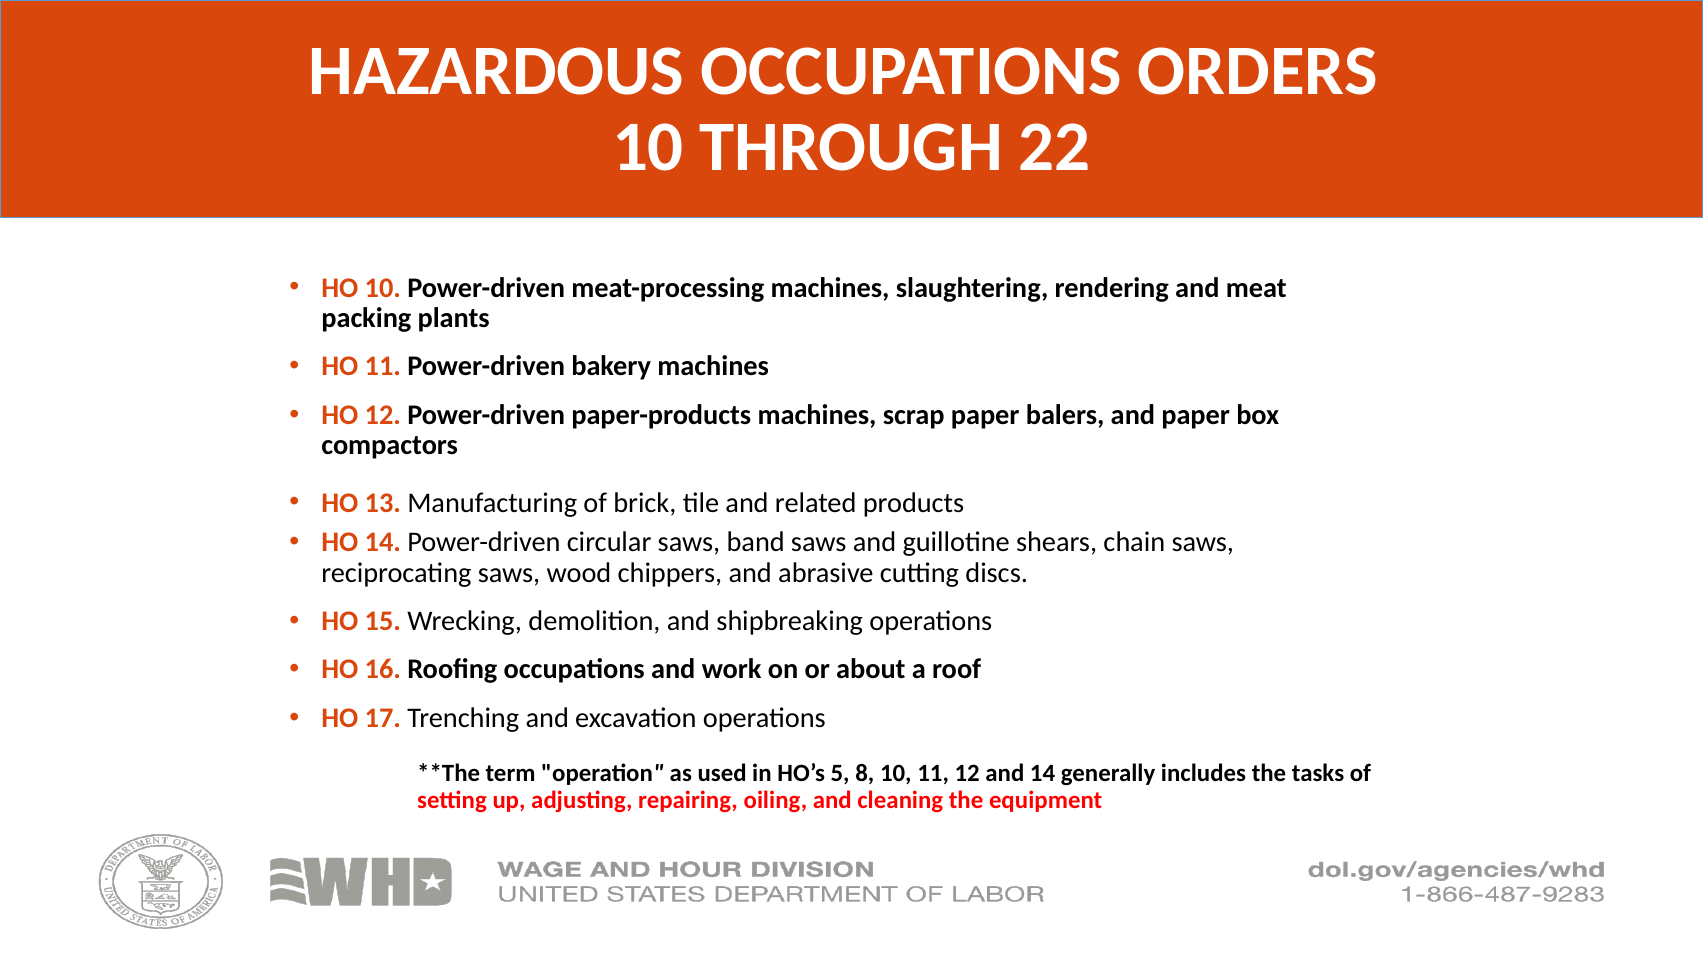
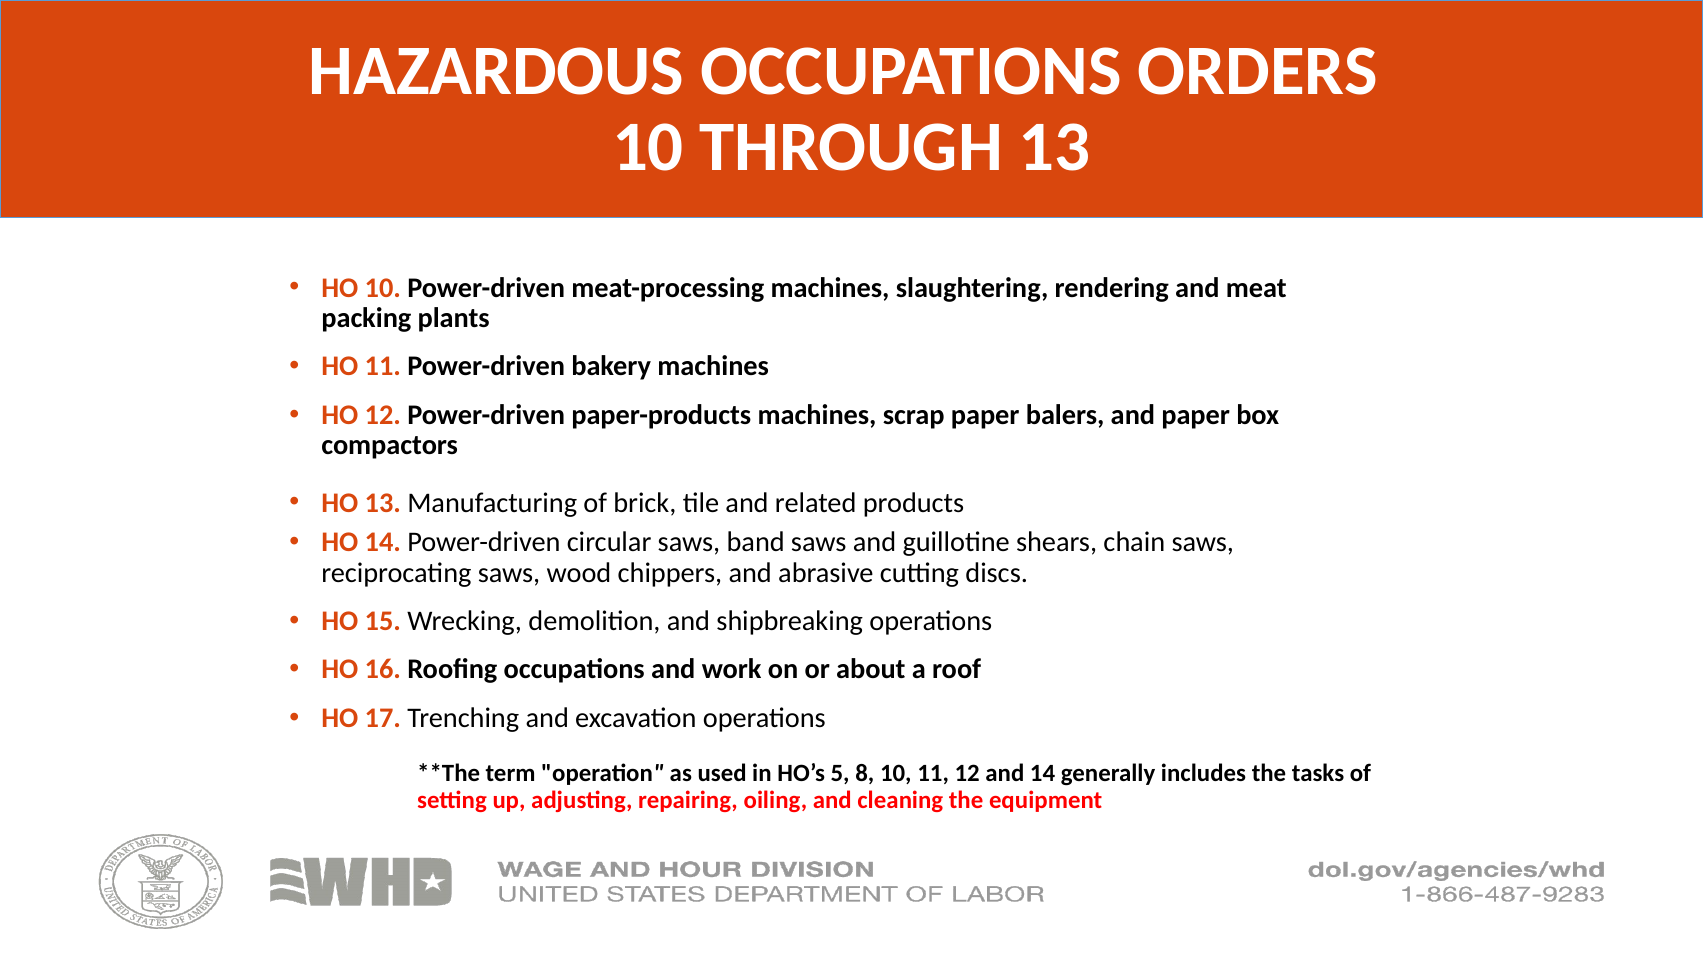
THROUGH 22: 22 -> 13
